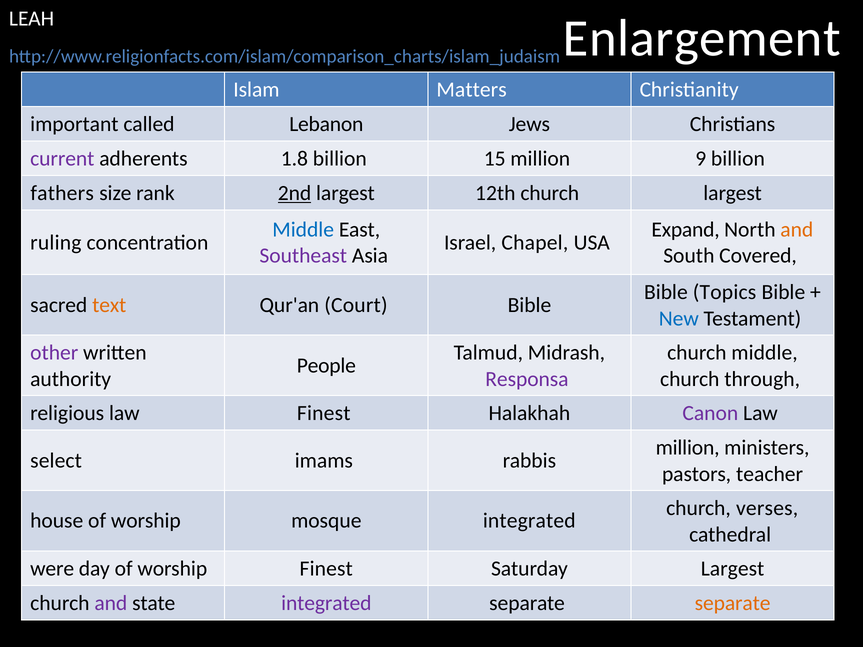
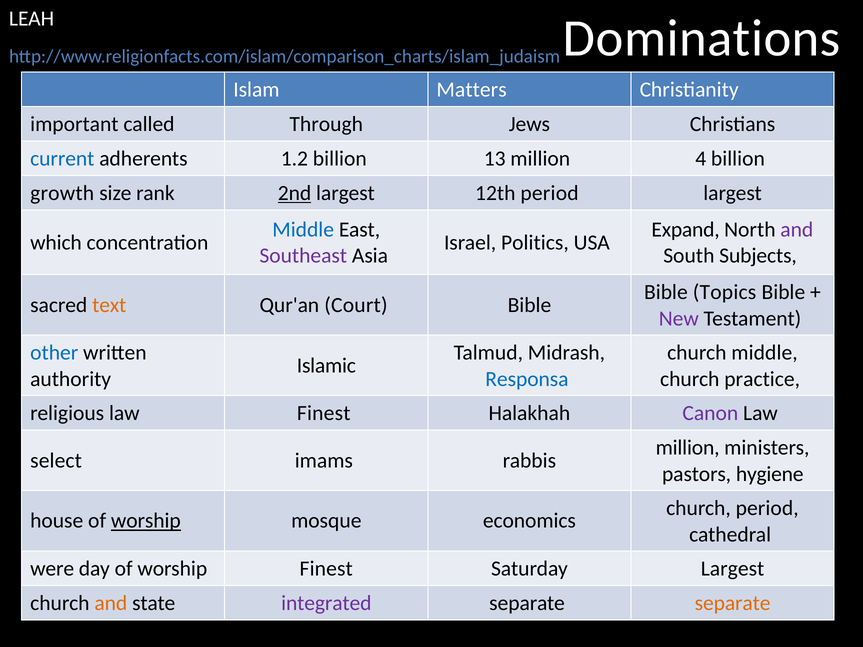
Enlargement: Enlargement -> Dominations
Lebanon: Lebanon -> Through
current colour: purple -> blue
1.8: 1.8 -> 1.2
15: 15 -> 13
9: 9 -> 4
fathers: fathers -> growth
12th church: church -> period
and at (797, 229) colour: orange -> purple
ruling: ruling -> which
Chapel: Chapel -> Politics
Covered: Covered -> Subjects
New colour: blue -> purple
other colour: purple -> blue
People: People -> Islamic
Responsa colour: purple -> blue
through: through -> practice
teacher: teacher -> hygiene
church verses: verses -> period
worship at (146, 521) underline: none -> present
mosque integrated: integrated -> economics
and at (111, 603) colour: purple -> orange
